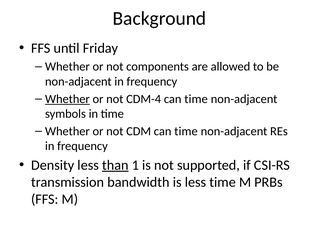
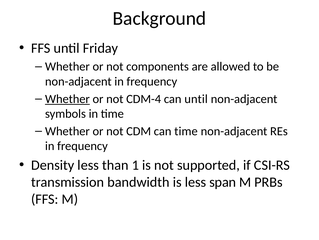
CDM-4 can time: time -> until
than underline: present -> none
less time: time -> span
